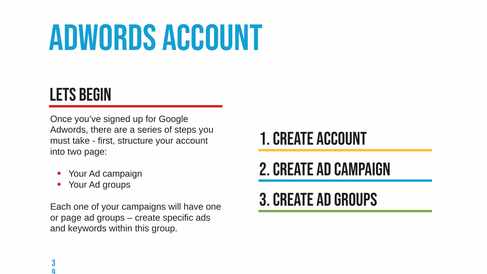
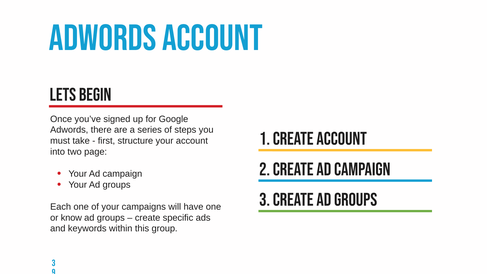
or page: page -> know
